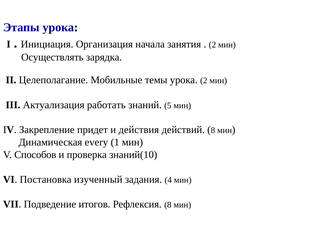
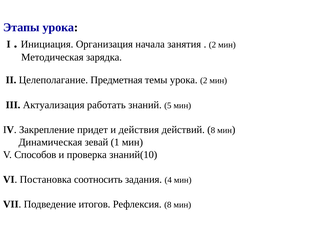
Осуществлять: Осуществлять -> Методическая
Мобильные: Мобильные -> Предметная
every: every -> зевай
изученный: изученный -> соотносить
